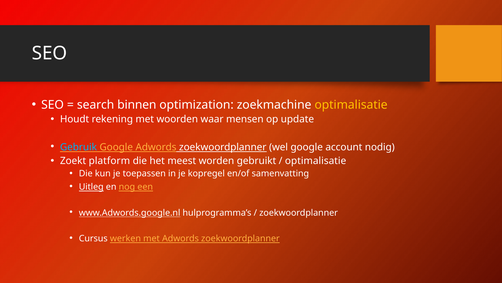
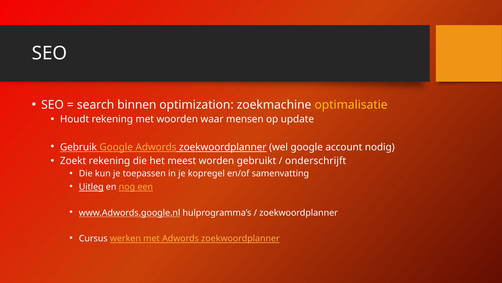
Gebruik colour: light blue -> white
Zoekt platform: platform -> rekening
optimalisatie at (316, 160): optimalisatie -> onderschrijft
